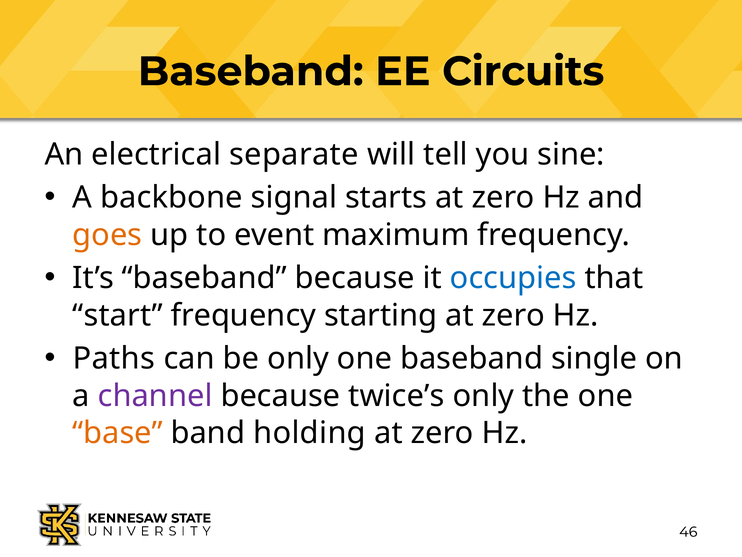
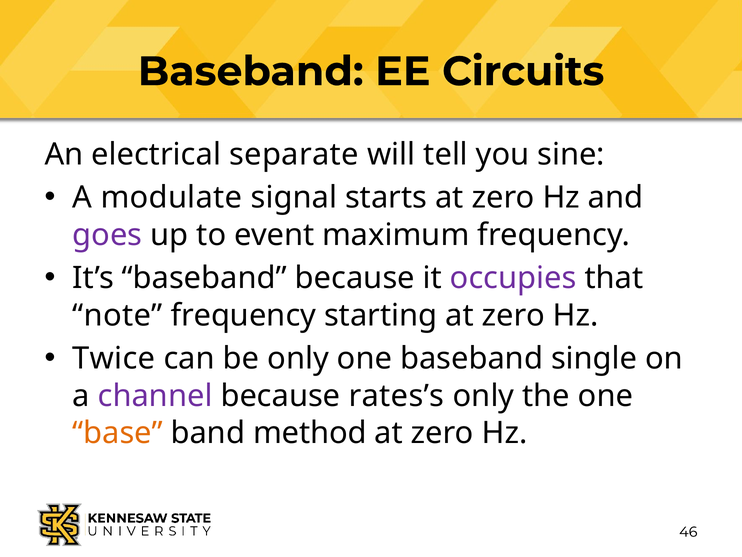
backbone: backbone -> modulate
goes colour: orange -> purple
occupies colour: blue -> purple
start: start -> note
Paths: Paths -> Twice
twice’s: twice’s -> rates’s
holding: holding -> method
